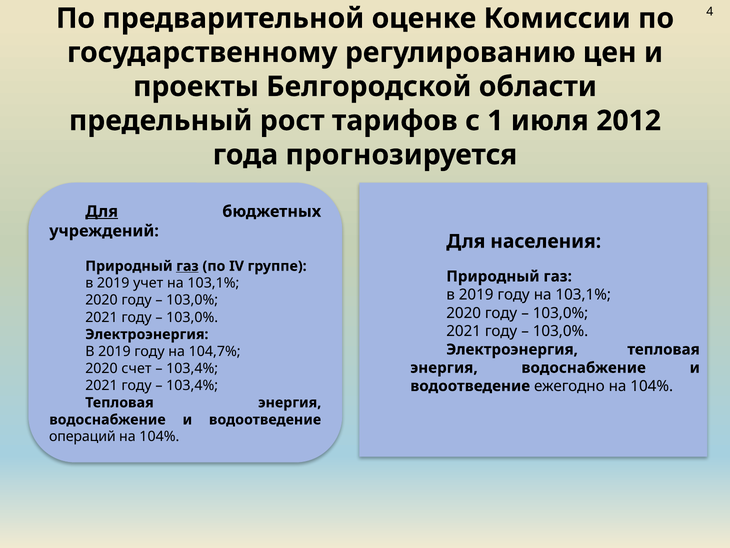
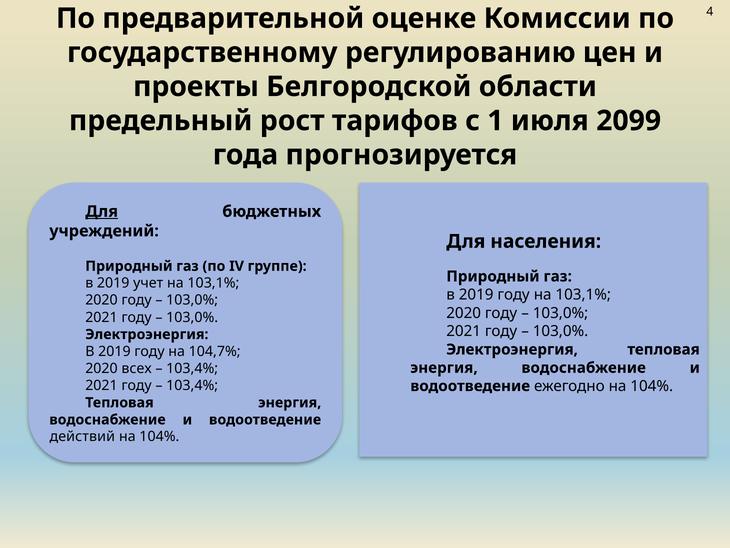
2012: 2012 -> 2099
газ at (187, 266) underline: present -> none
счет: счет -> всех
операций: операций -> действий
